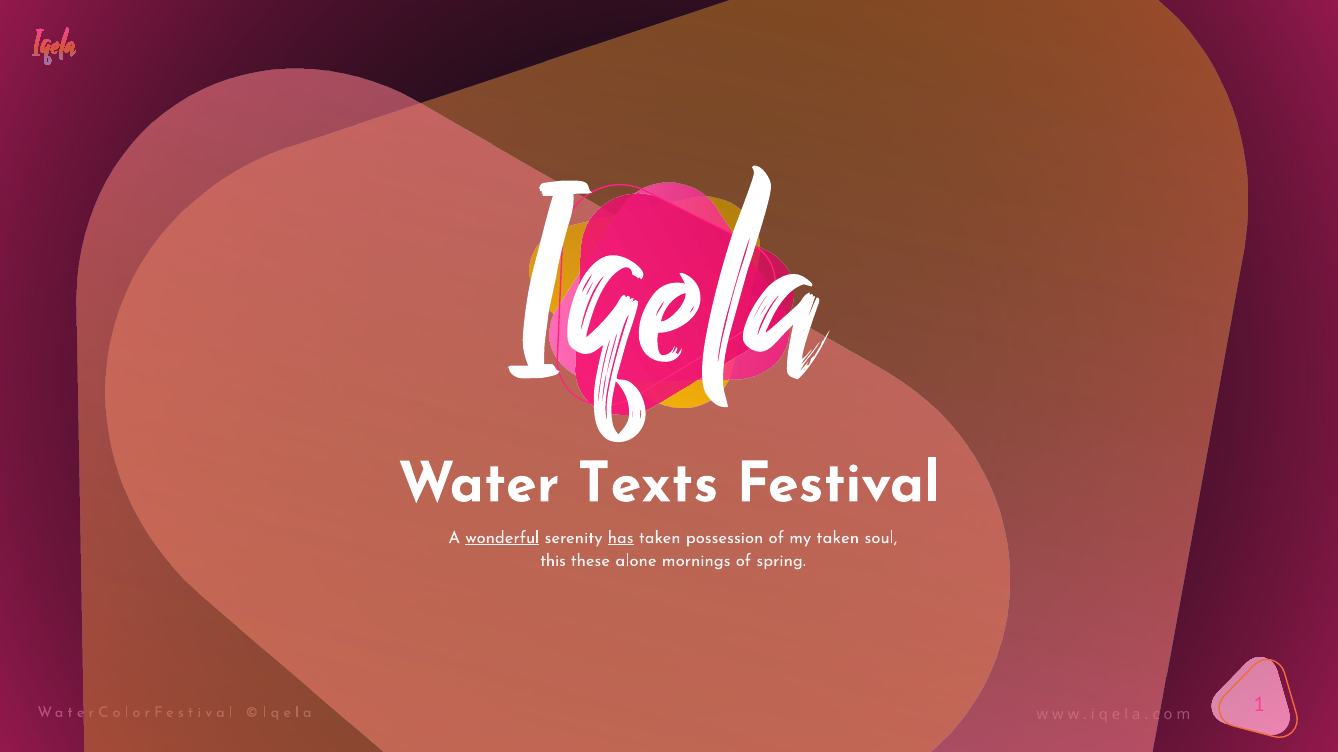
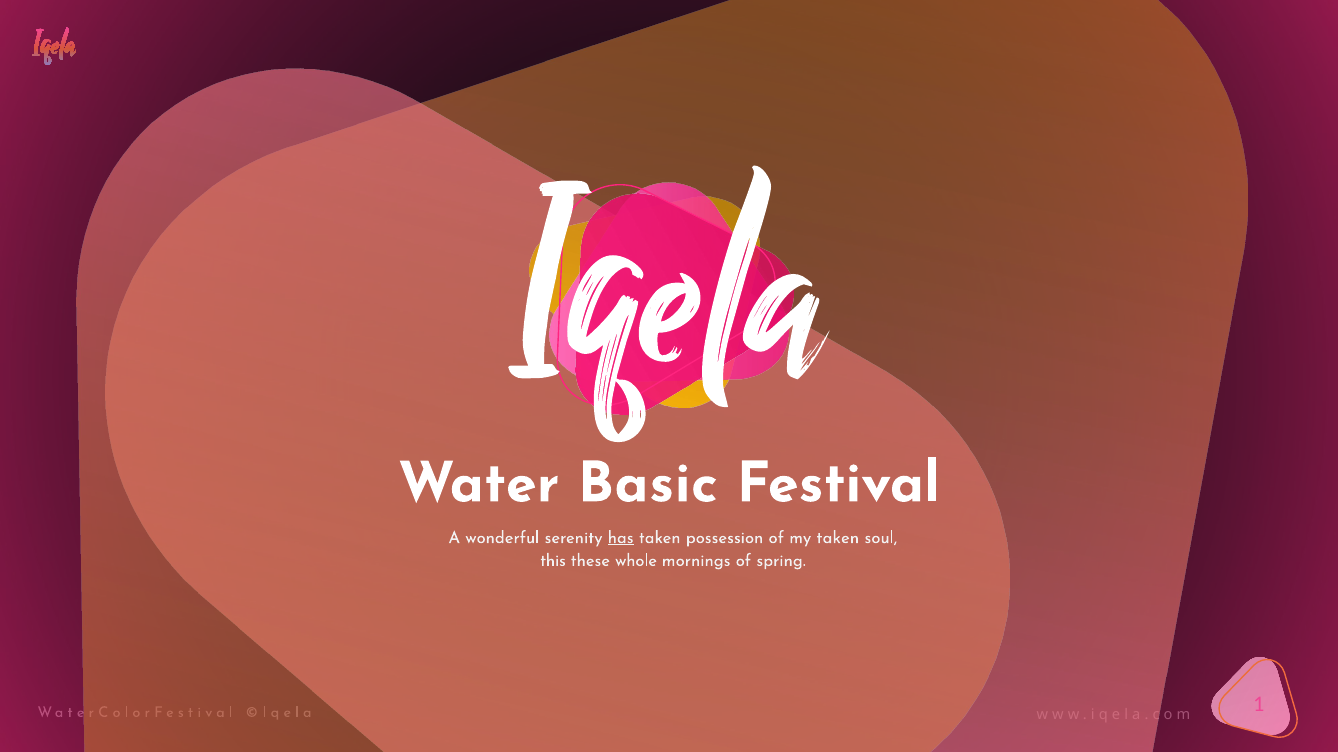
Texts: Texts -> Basic
wonderful underline: present -> none
alone: alone -> whole
